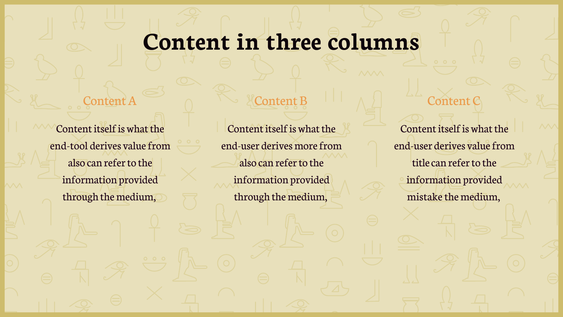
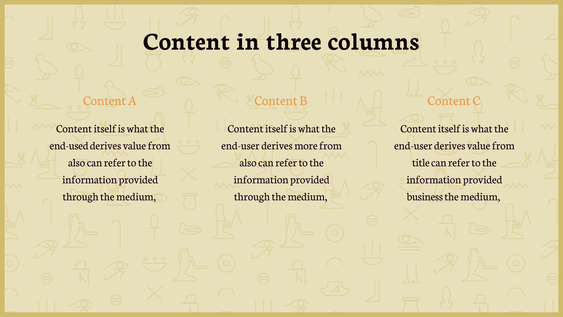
end-tool: end-tool -> end-used
mistake: mistake -> business
